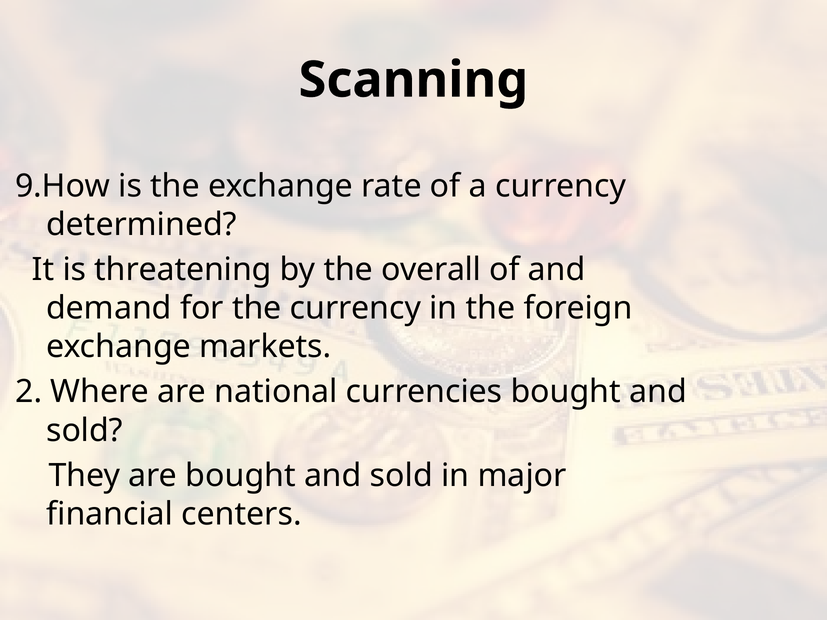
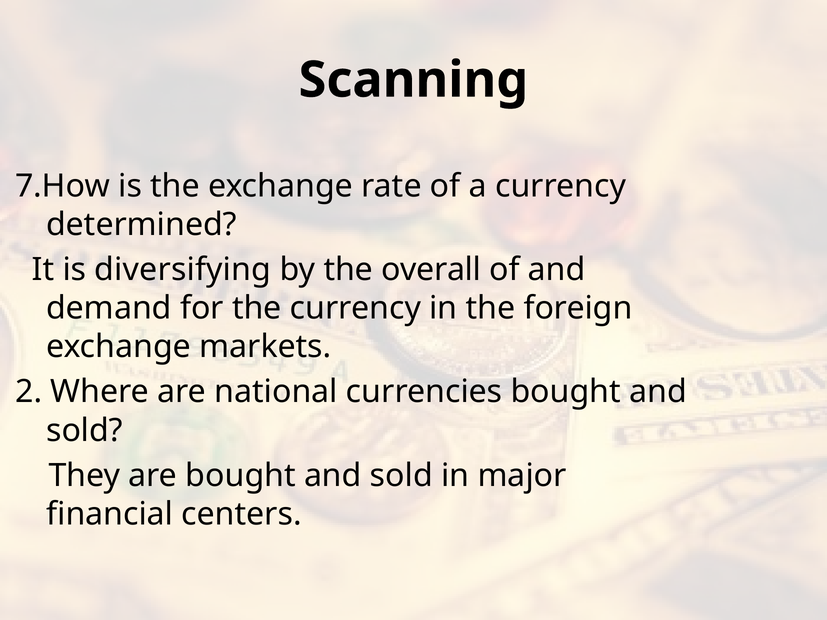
9.How: 9.How -> 7.How
threatening: threatening -> diversifying
